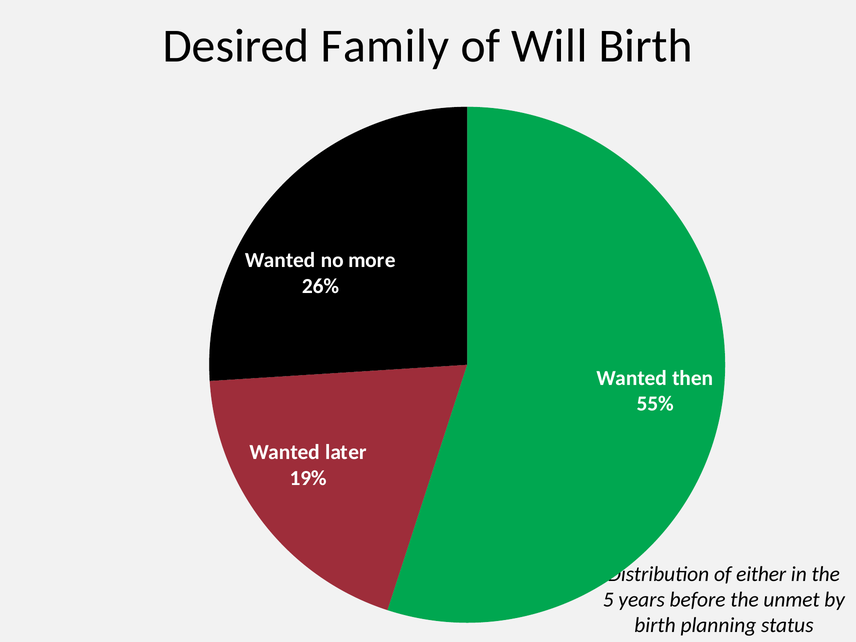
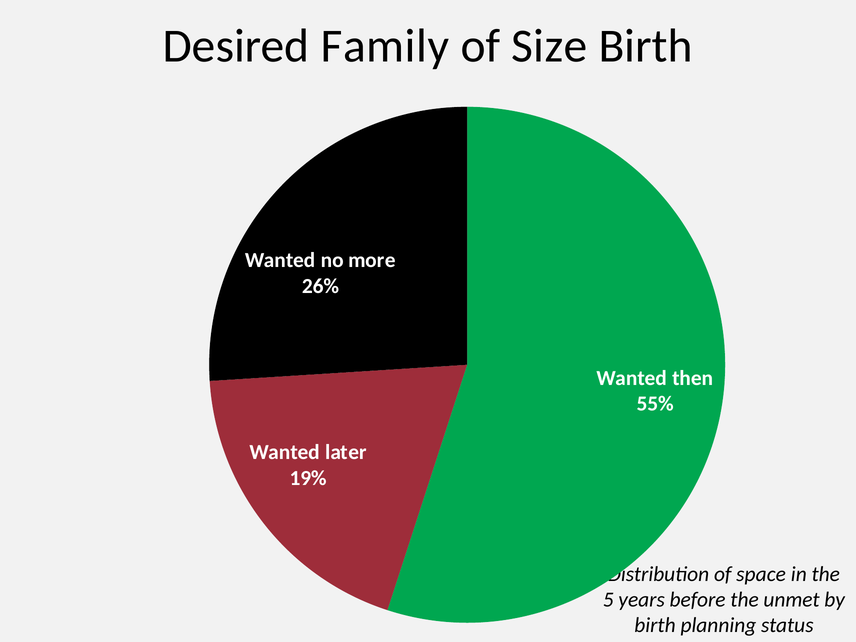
Will: Will -> Size
either: either -> space
